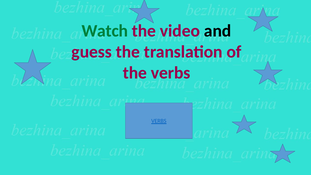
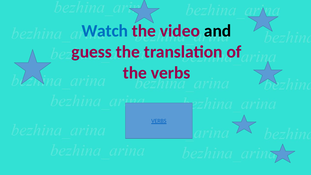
Watch colour: green -> blue
